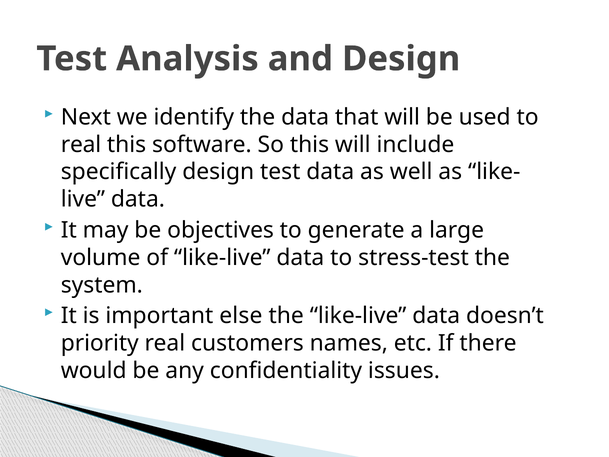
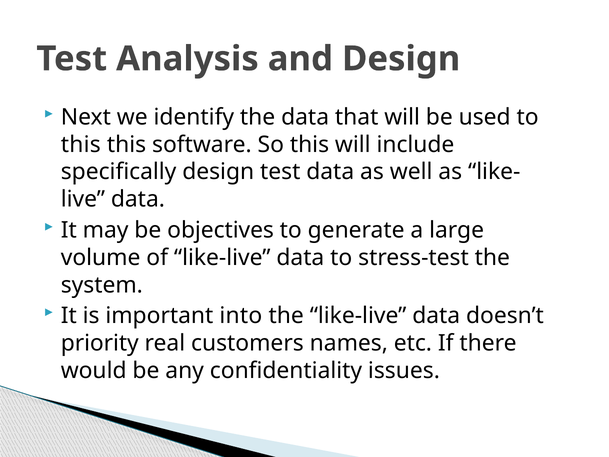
real at (81, 144): real -> this
else: else -> into
